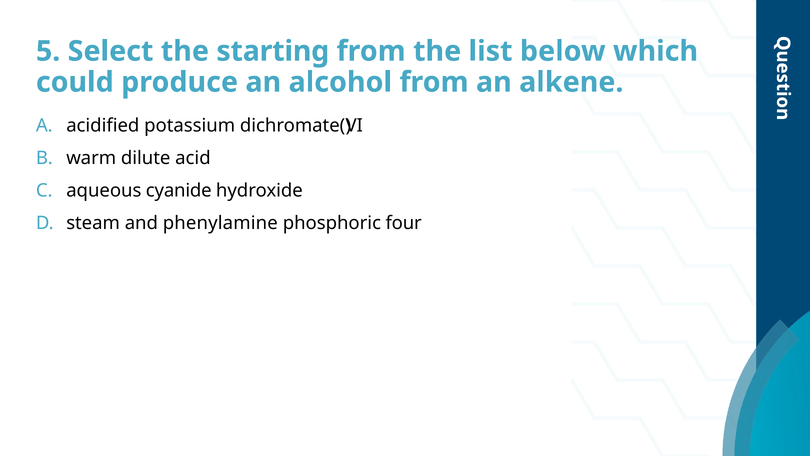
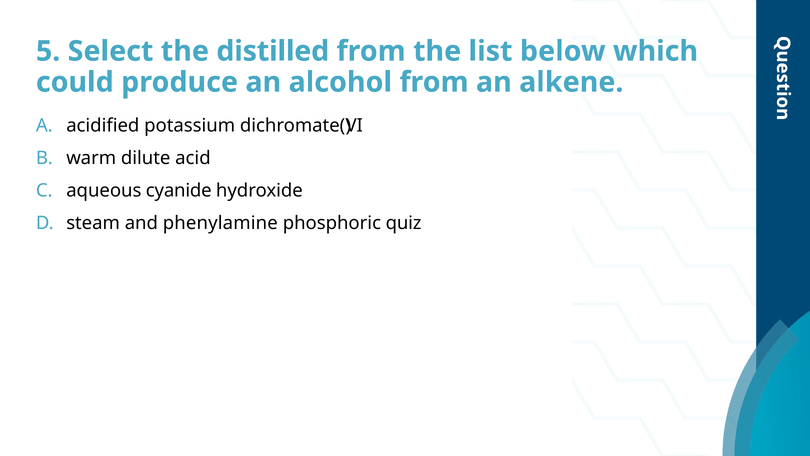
starting: starting -> distilled
four: four -> quiz
